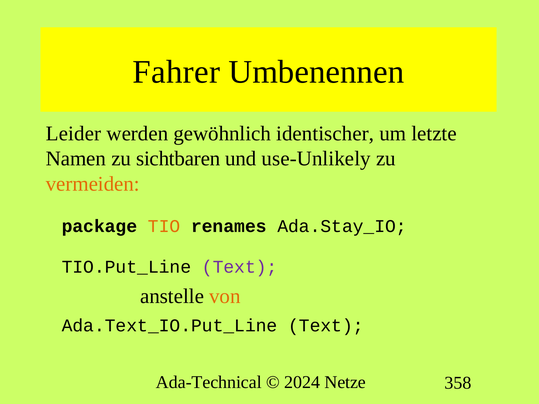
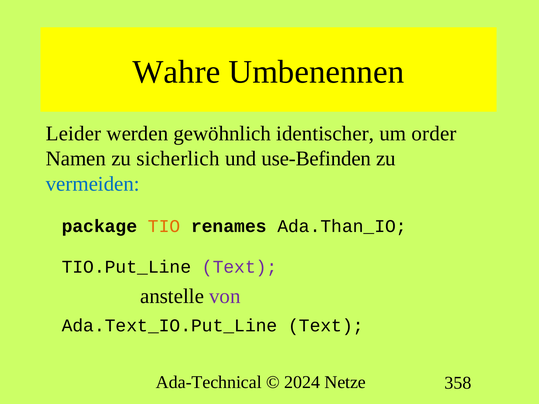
Fahrer: Fahrer -> Wahre
letzte: letzte -> order
sichtbaren: sichtbaren -> sicherlich
use-Unlikely: use-Unlikely -> use-Befinden
vermeiden colour: orange -> blue
Ada.Stay_IO: Ada.Stay_IO -> Ada.Than_IO
von colour: orange -> purple
